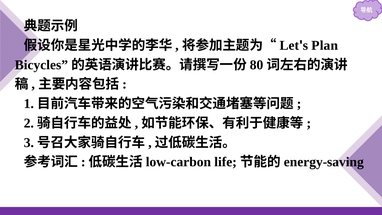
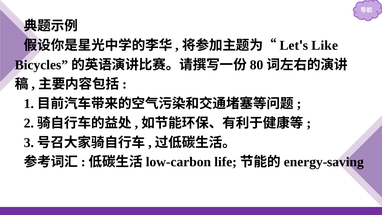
Plan: Plan -> Like
